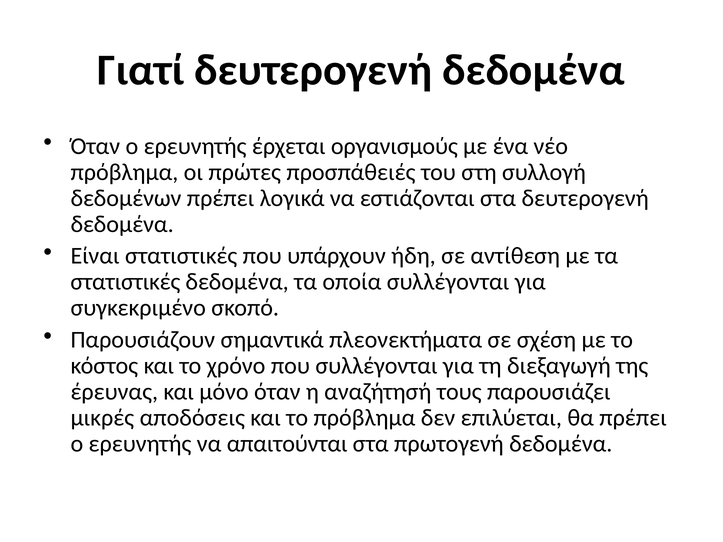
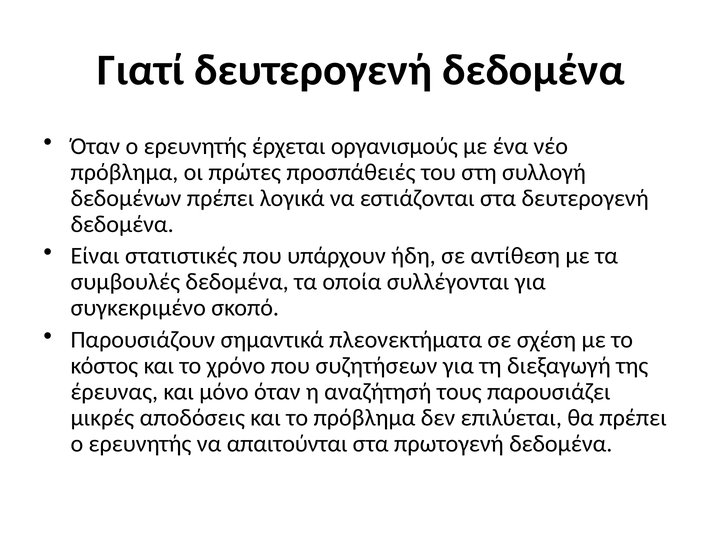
στατιστικές at (125, 282): στατιστικές -> συμβουλές
που συλλέγονται: συλλέγονται -> συζητήσεων
